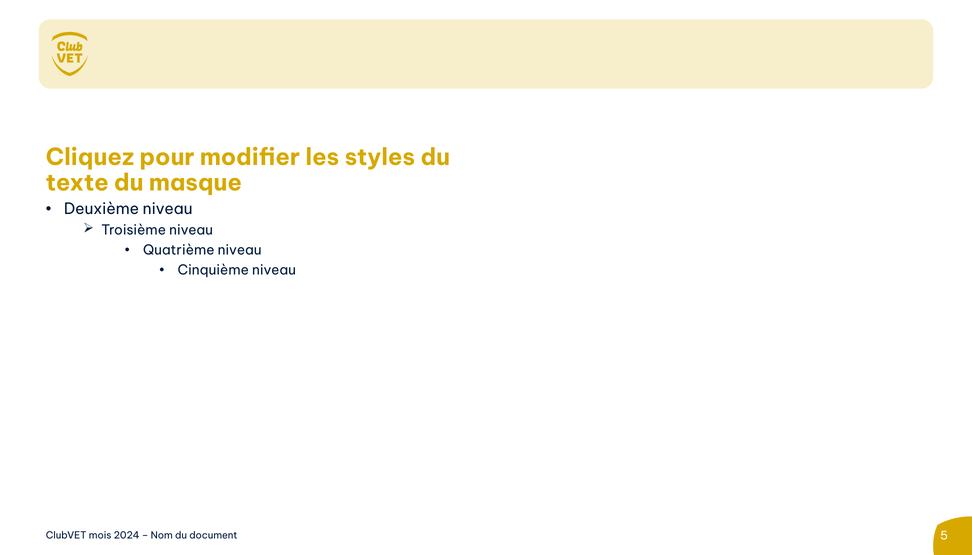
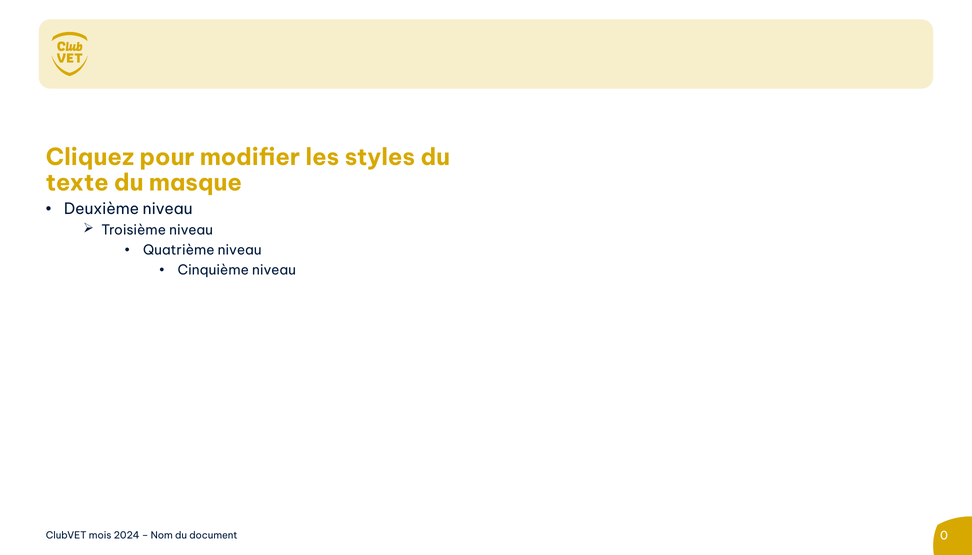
5: 5 -> 0
